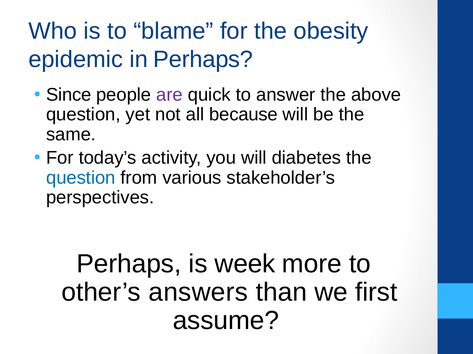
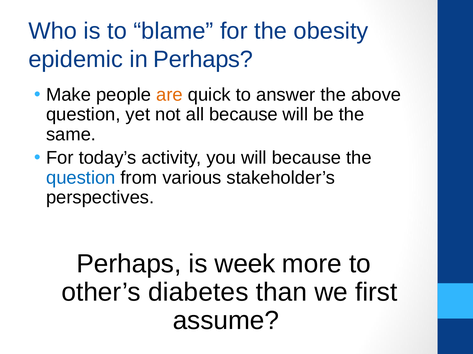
Since: Since -> Make
are colour: purple -> orange
will diabetes: diabetes -> because
answers: answers -> diabetes
